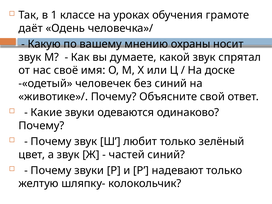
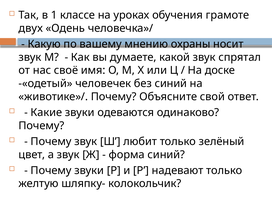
даёт: даёт -> двух
частей: частей -> форма
